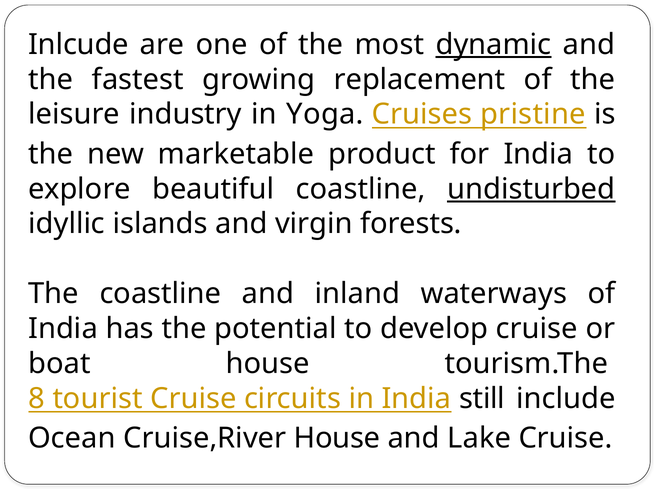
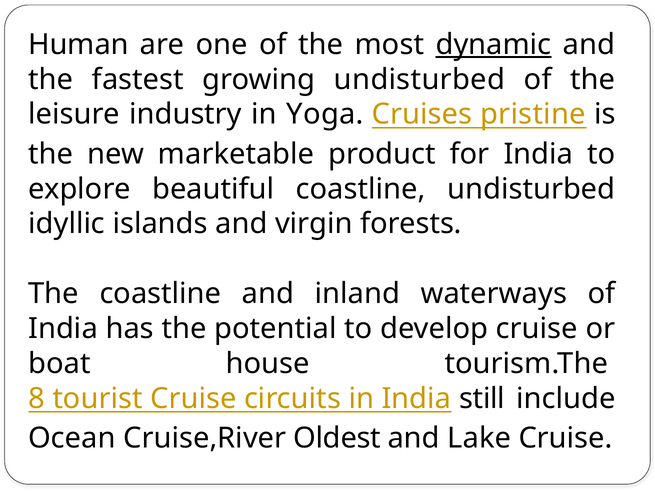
Inlcude: Inlcude -> Human
growing replacement: replacement -> undisturbed
undisturbed at (531, 189) underline: present -> none
Cruise,River House: House -> Oldest
